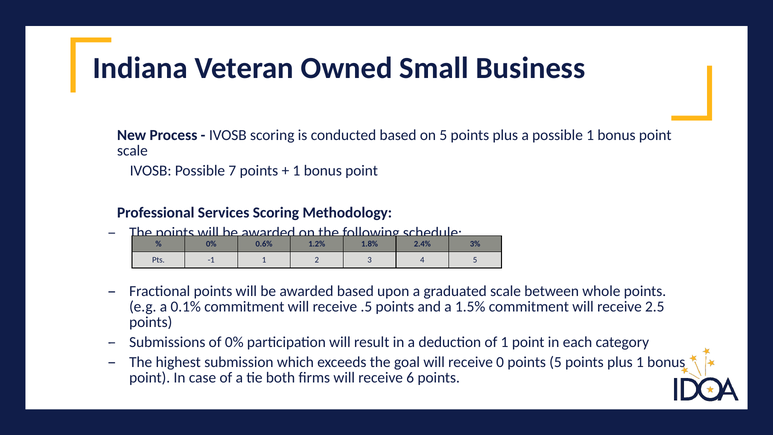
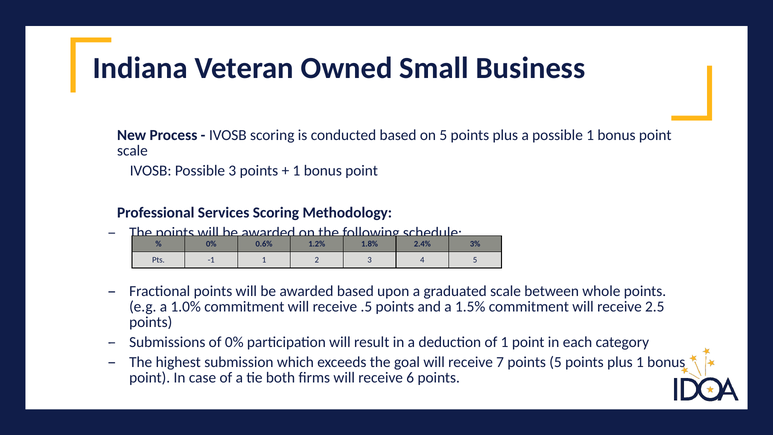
Possible 7: 7 -> 3
0.1%: 0.1% -> 1.0%
0: 0 -> 7
